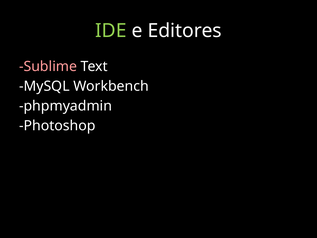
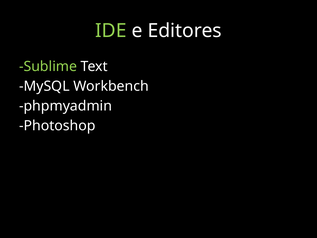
Sublime colour: pink -> light green
